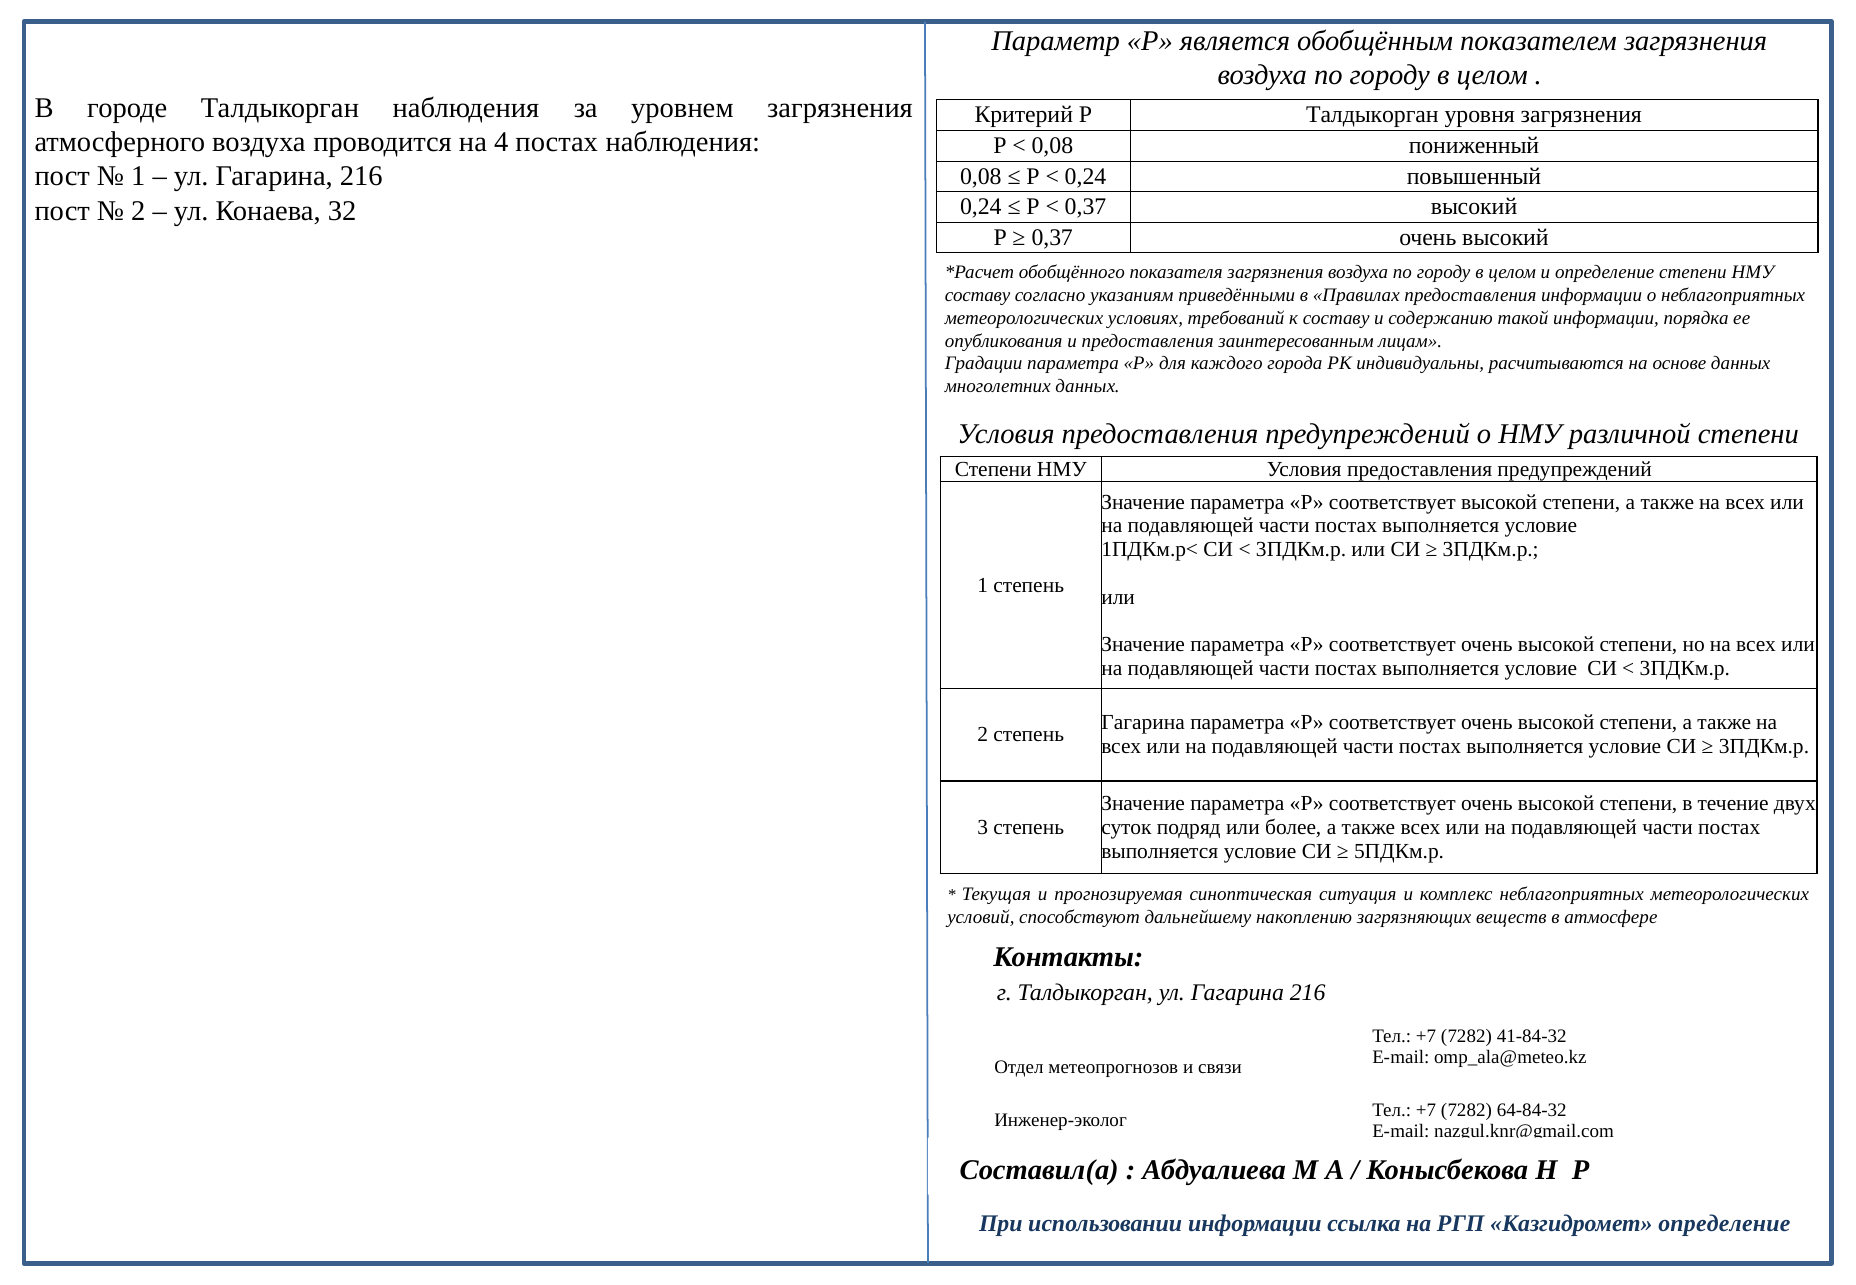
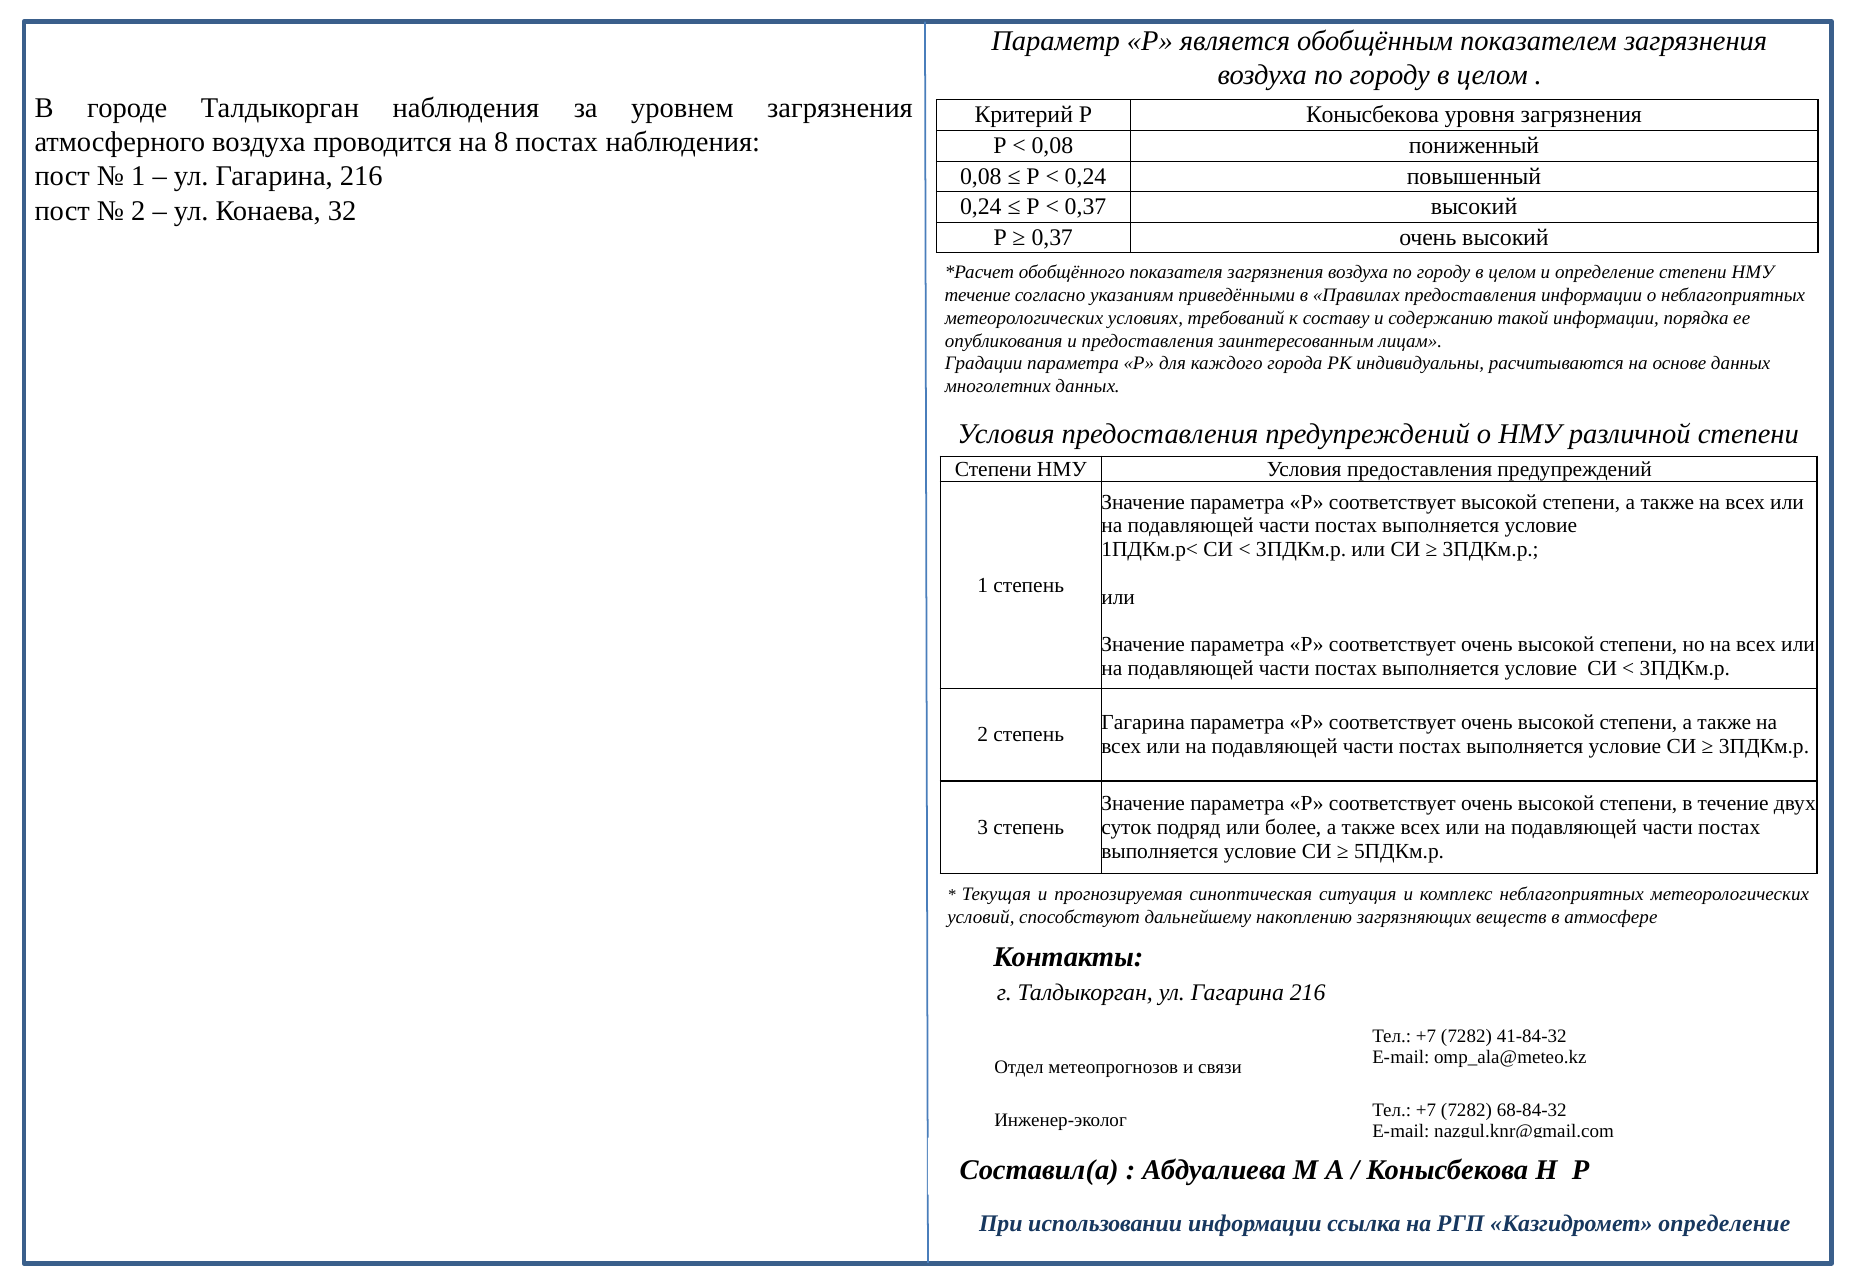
Р Талдыкорган: Талдыкорган -> Конысбекова
4: 4 -> 8
составу at (978, 295): составу -> течение
64-84-32: 64-84-32 -> 68-84-32
